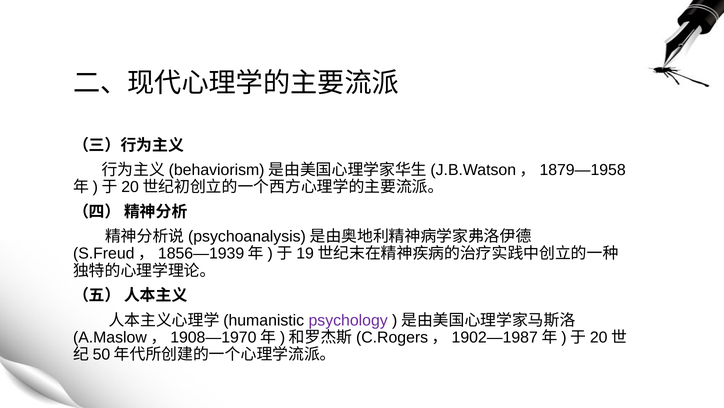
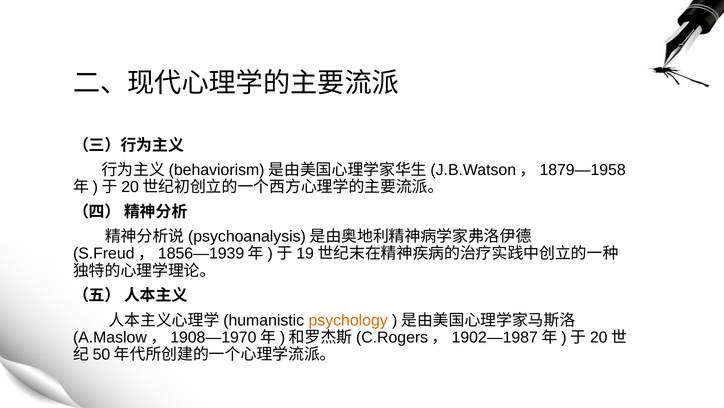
psychology colour: purple -> orange
